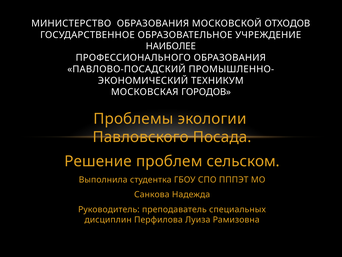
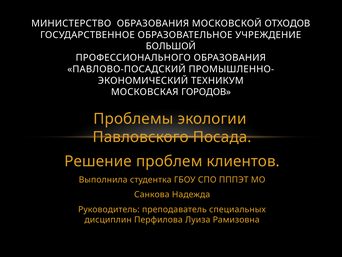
НАИБОЛЕЕ: НАИБОЛЕЕ -> БОЛЬШОЙ
сельском: сельском -> клиентов
